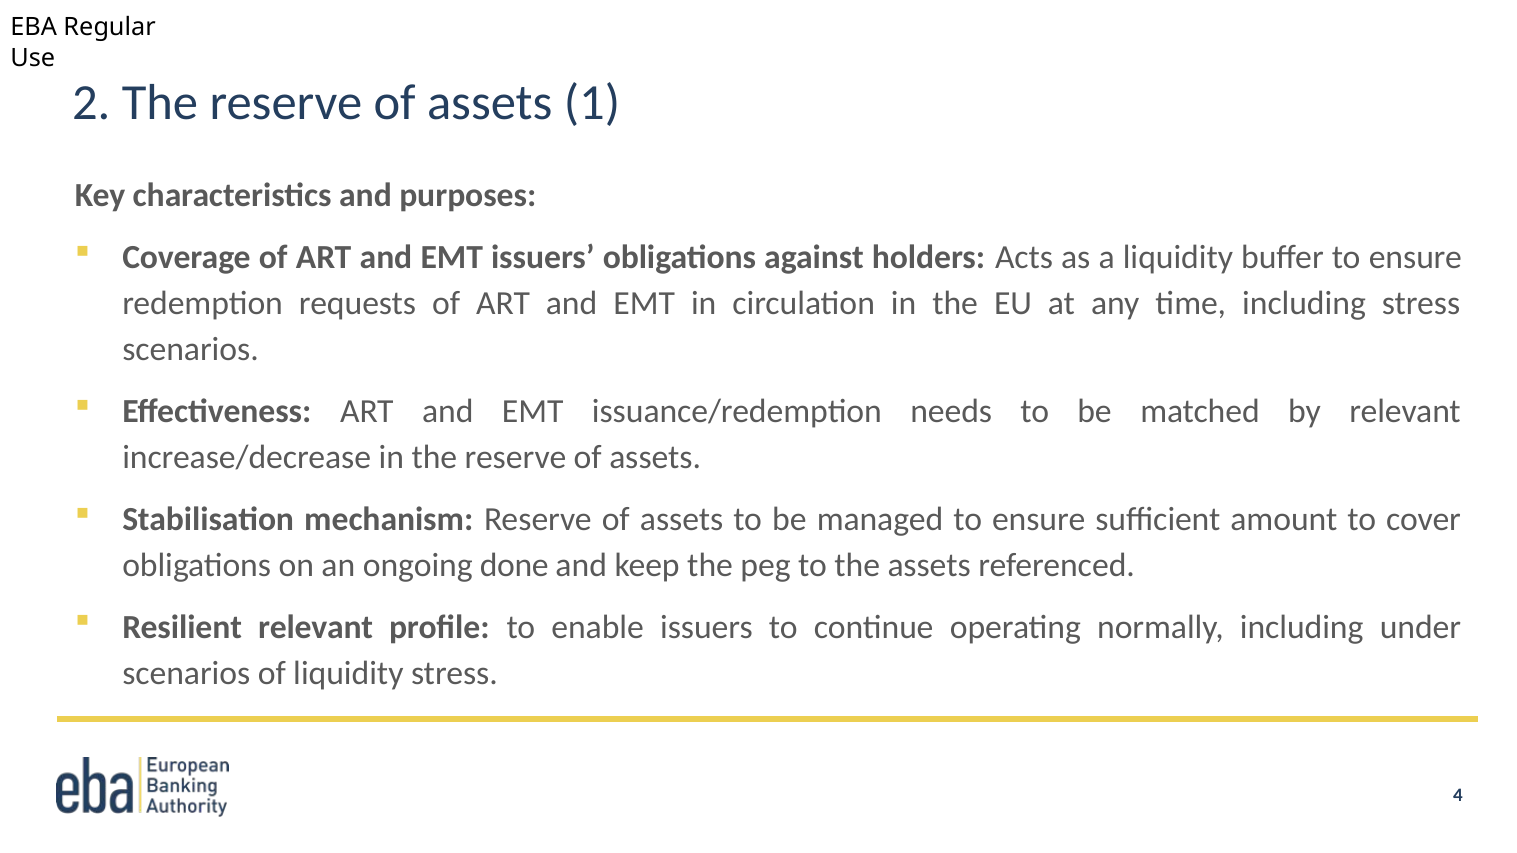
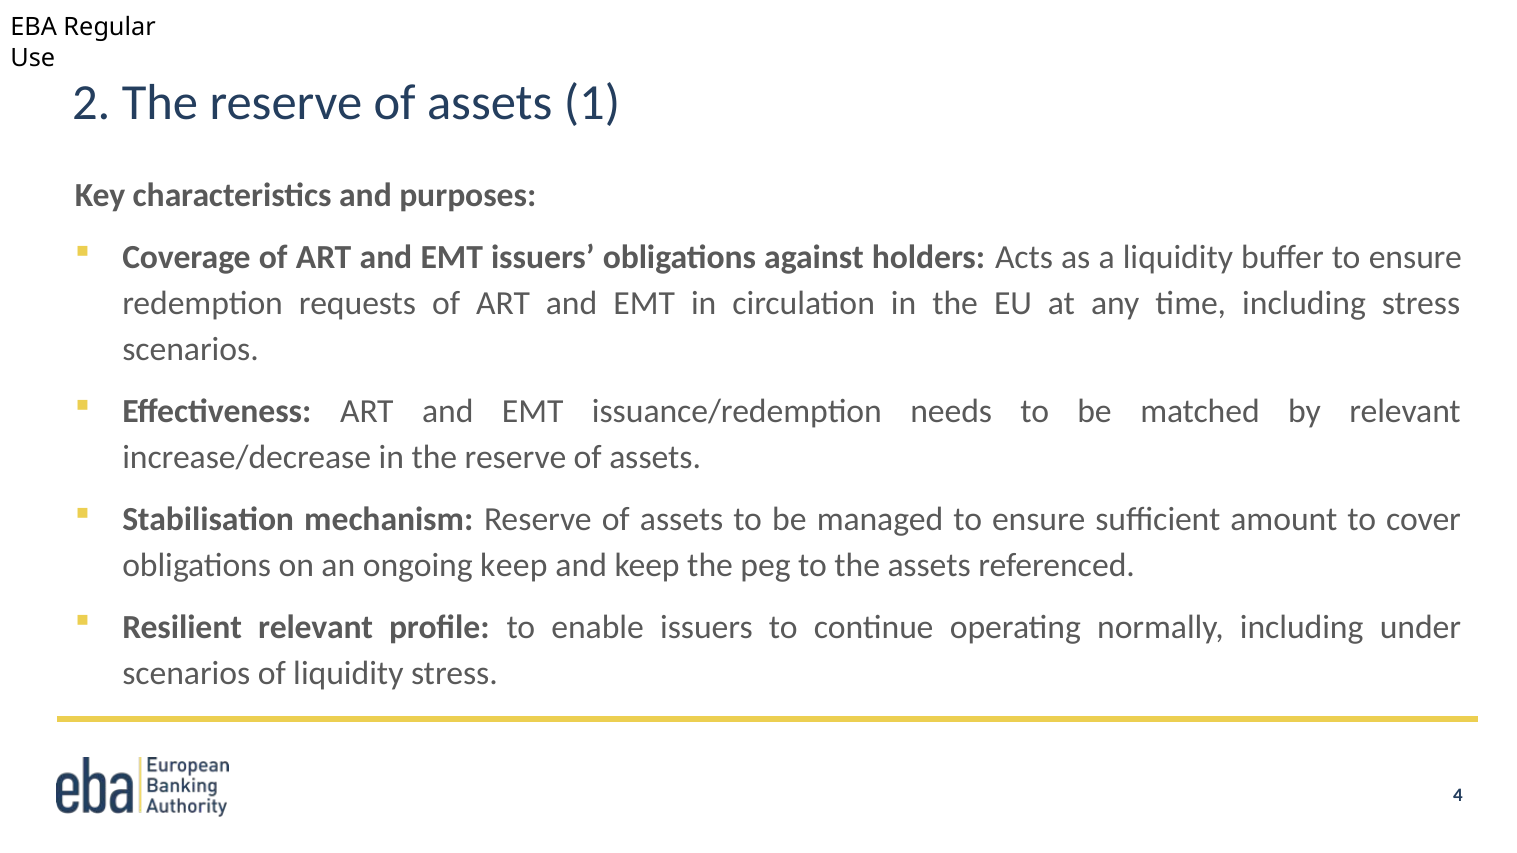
ongoing done: done -> keep
